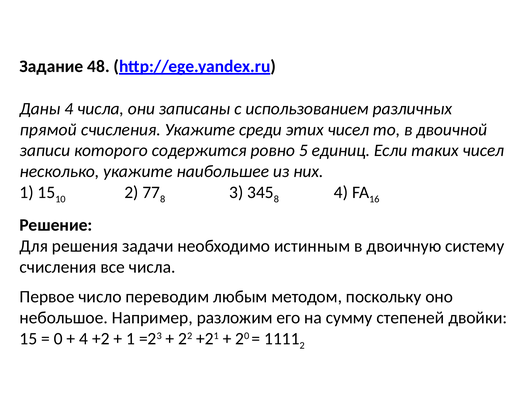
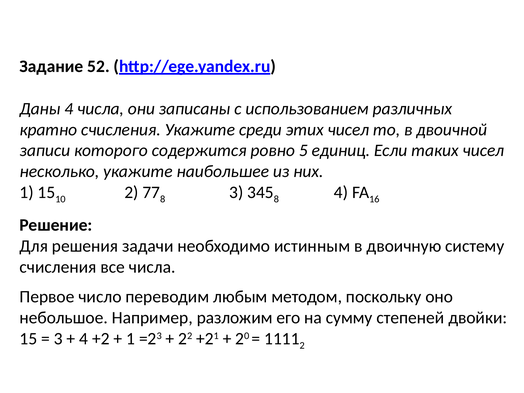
48: 48 -> 52
прямой: прямой -> кратно
0 at (58, 339): 0 -> 3
